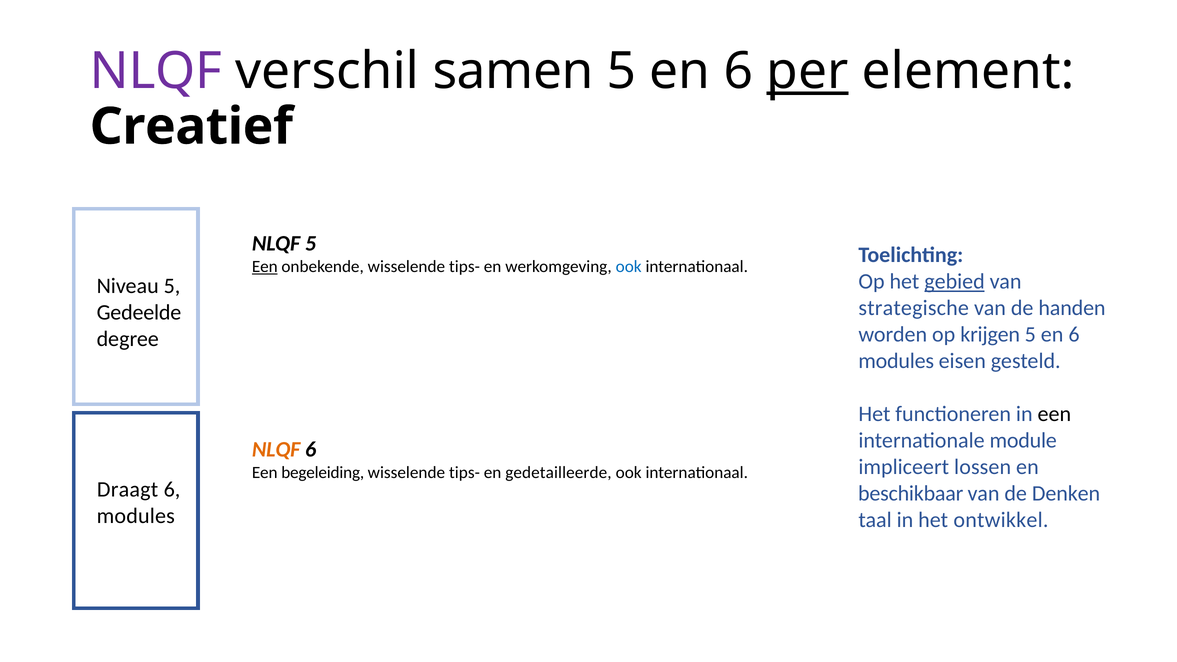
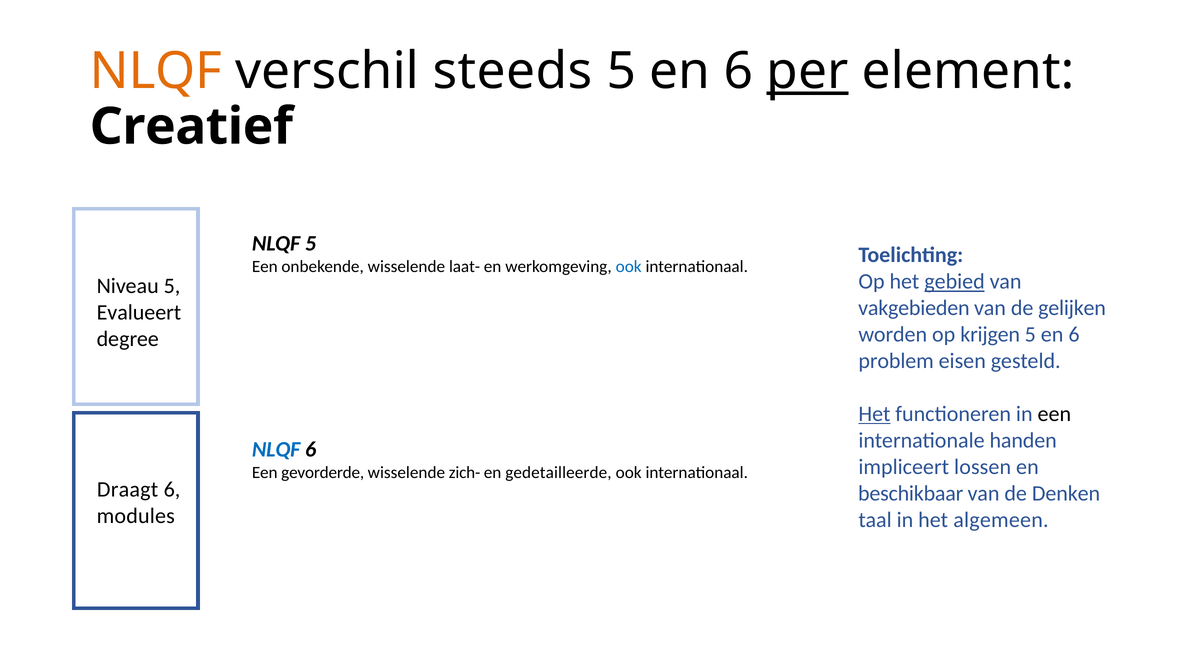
NLQF at (156, 71) colour: purple -> orange
samen: samen -> steeds
Een at (265, 266) underline: present -> none
onbekende wisselende tips-: tips- -> laat-
strategische: strategische -> vakgebieden
handen: handen -> gelijken
Gedeelde: Gedeelde -> Evalueert
modules at (896, 361): modules -> problem
Het at (874, 414) underline: none -> present
module: module -> handen
NLQF at (276, 449) colour: orange -> blue
begeleiding: begeleiding -> gevorderde
tips- at (464, 472): tips- -> zich-
ontwikkel: ontwikkel -> algemeen
